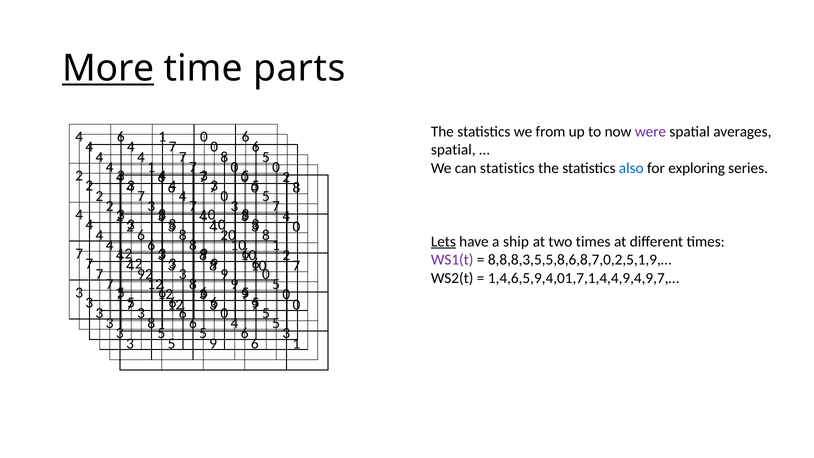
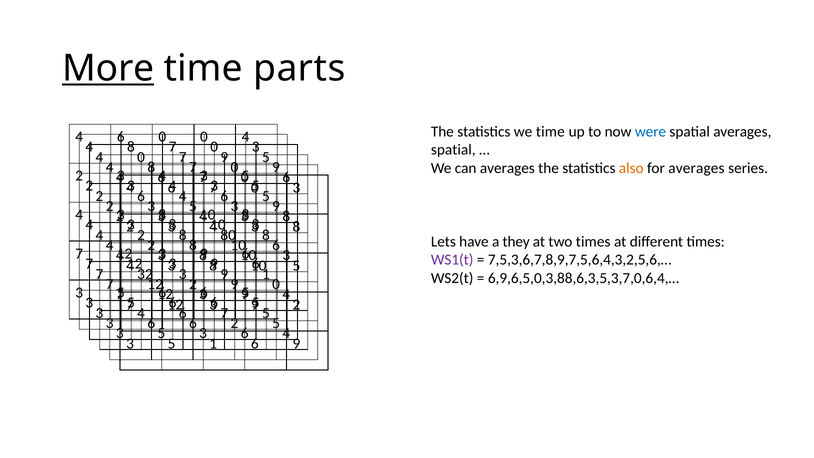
we from: from -> time
were colour: purple -> blue
4 6 1: 1 -> 0
6 at (246, 137): 6 -> 4
4 at (131, 147): 4 -> 8
6 at (256, 147): 6 -> 3
4 at (141, 157): 4 -> 0
7 8: 8 -> 9
1 at (151, 167): 1 -> 8
0 0: 0 -> 9
can statistics: statistics -> averages
also colour: blue -> orange
for exploring: exploring -> averages
2 at (286, 177): 2 -> 6
8 at (296, 188): 8 -> 3
7 at (141, 196): 7 -> 6
0 at (224, 196): 0 -> 6
7 at (193, 206): 7 -> 5
7 at (276, 206): 7 -> 9
4 at (286, 216): 4 -> 8
0 at (296, 227): 0 -> 8
6 at (141, 235): 6 -> 2
20: 20 -> 80
Lets underline: present -> none
ship: ship -> they
6 at (151, 245): 6 -> 2
10 1: 1 -> 6
2 at (286, 255): 2 -> 3
8,8,8,3,5,5,8,6,8,7,0,2,5,1,9,…: 8,8,8,3,5,5,8,6,8,7,0,2,5,1,9,… -> 7,5,3,6,7,8,9,7,5,6,4,3,2,5,6,…
7 at (296, 266): 7 -> 5
92: 92 -> 32
0 at (266, 274): 0 -> 1
1,4,6,5,9,4,01,7,1,4,4,9,4,9,7,…: 1,4,6,5,9,4,01,7,1,4,4,9,4,9,7,… -> 6,9,6,5,0,3,88,6,3,5,3,7,0,6,4,…
12 8: 8 -> 2
9 5: 5 -> 0
0 at (286, 294): 0 -> 4
0 at (296, 304): 0 -> 2
3 at (141, 313): 3 -> 4
0 at (224, 313): 0 -> 7
8 at (151, 323): 8 -> 6
4 at (234, 323): 4 -> 2
5 at (203, 333): 5 -> 3
3 at (286, 333): 3 -> 4
5 9: 9 -> 1
1 at (296, 343): 1 -> 9
